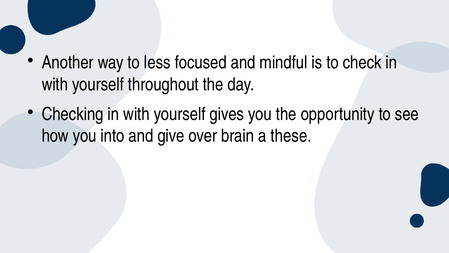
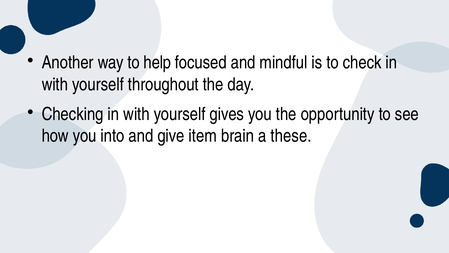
less: less -> help
over: over -> item
